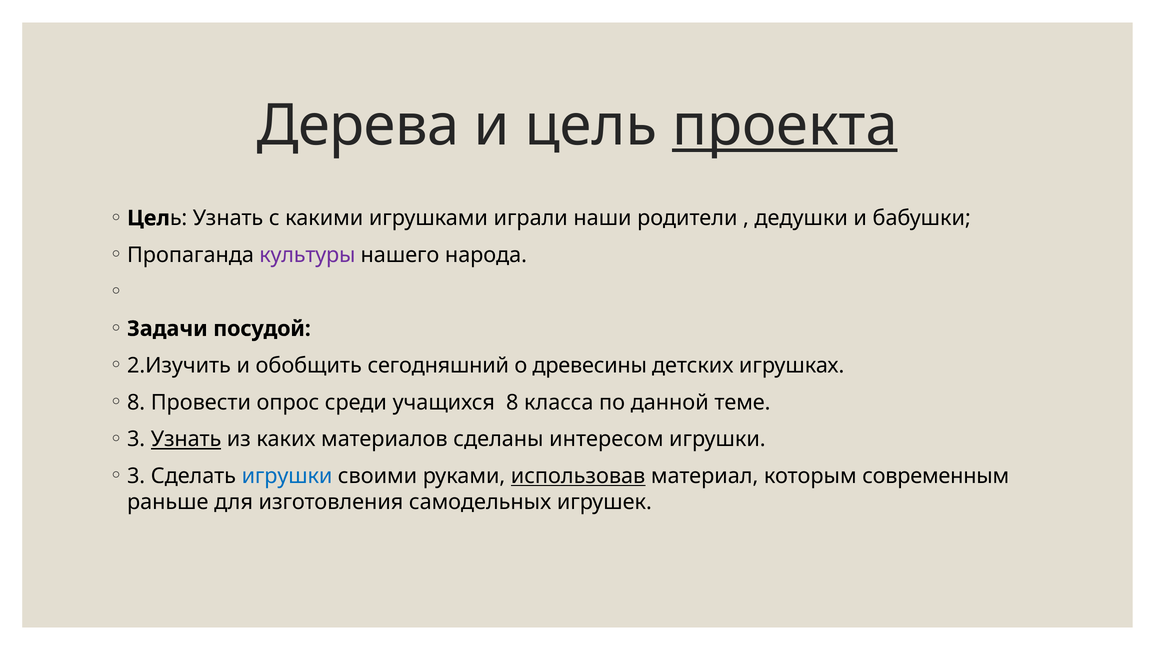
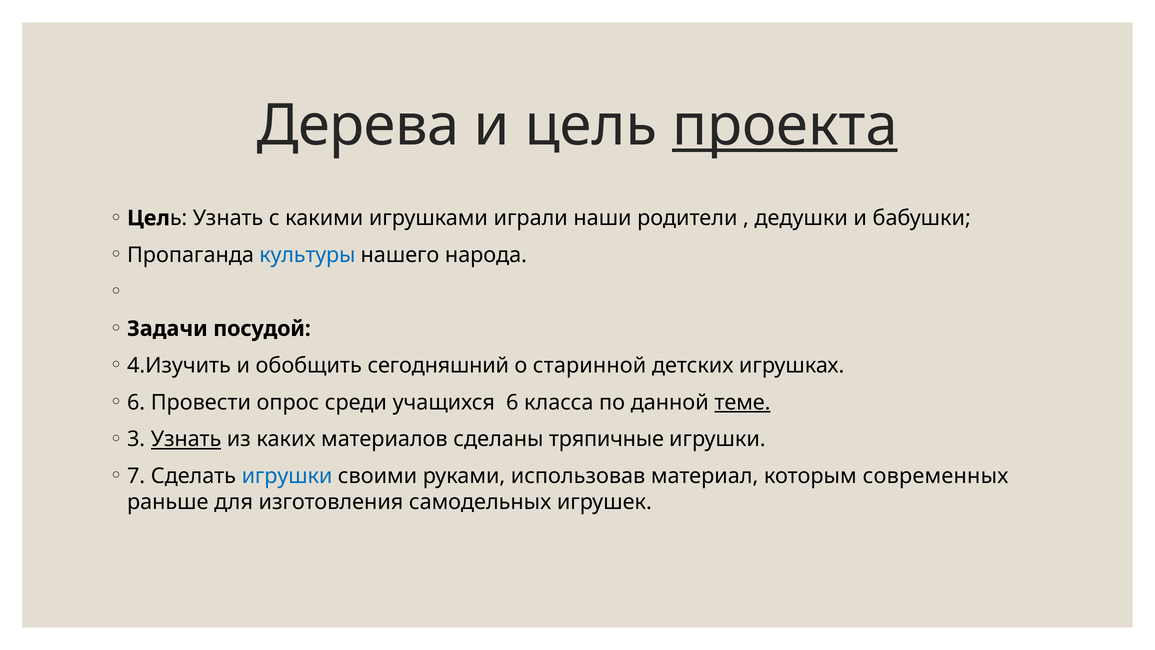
культуры colour: purple -> blue
2.Изучить: 2.Изучить -> 4.Изучить
древесины: древесины -> старинной
8 at (136, 402): 8 -> 6
учащихся 8: 8 -> 6
теме underline: none -> present
интересом: интересом -> тряпичные
3 at (136, 476): 3 -> 7
использовав underline: present -> none
современным: современным -> современных
